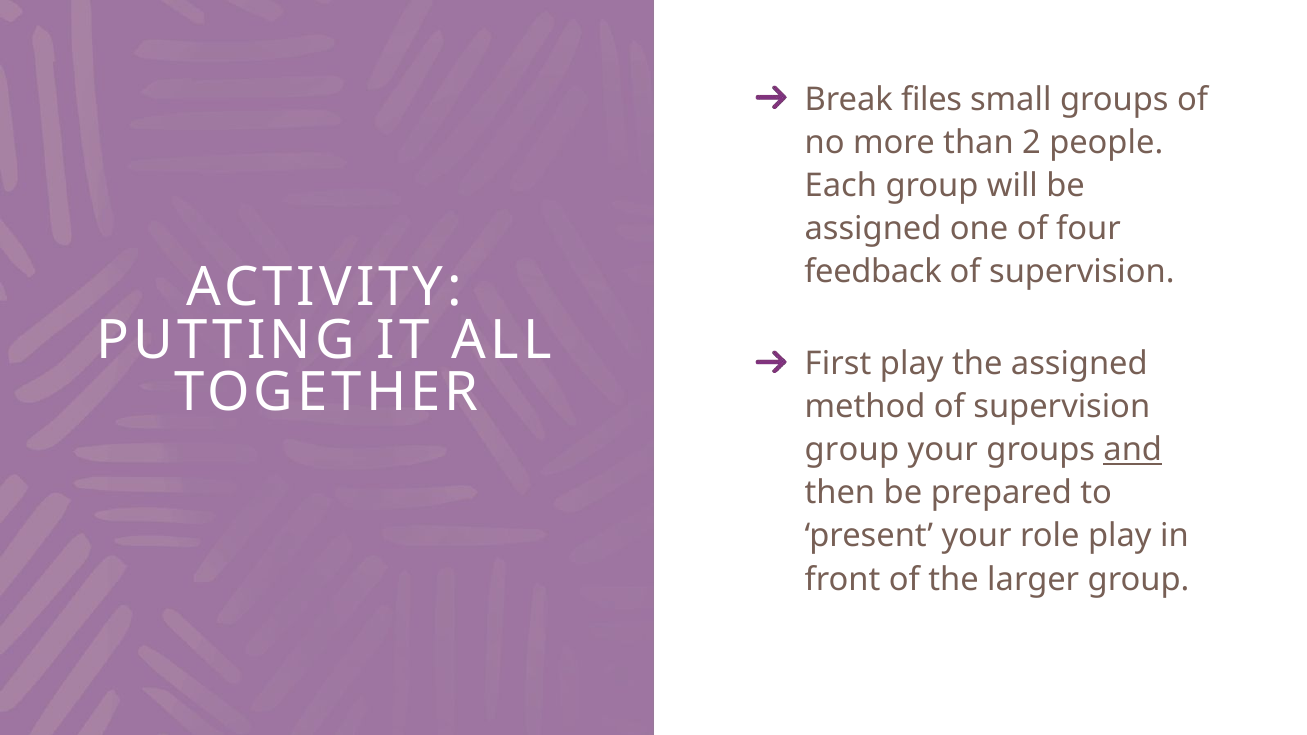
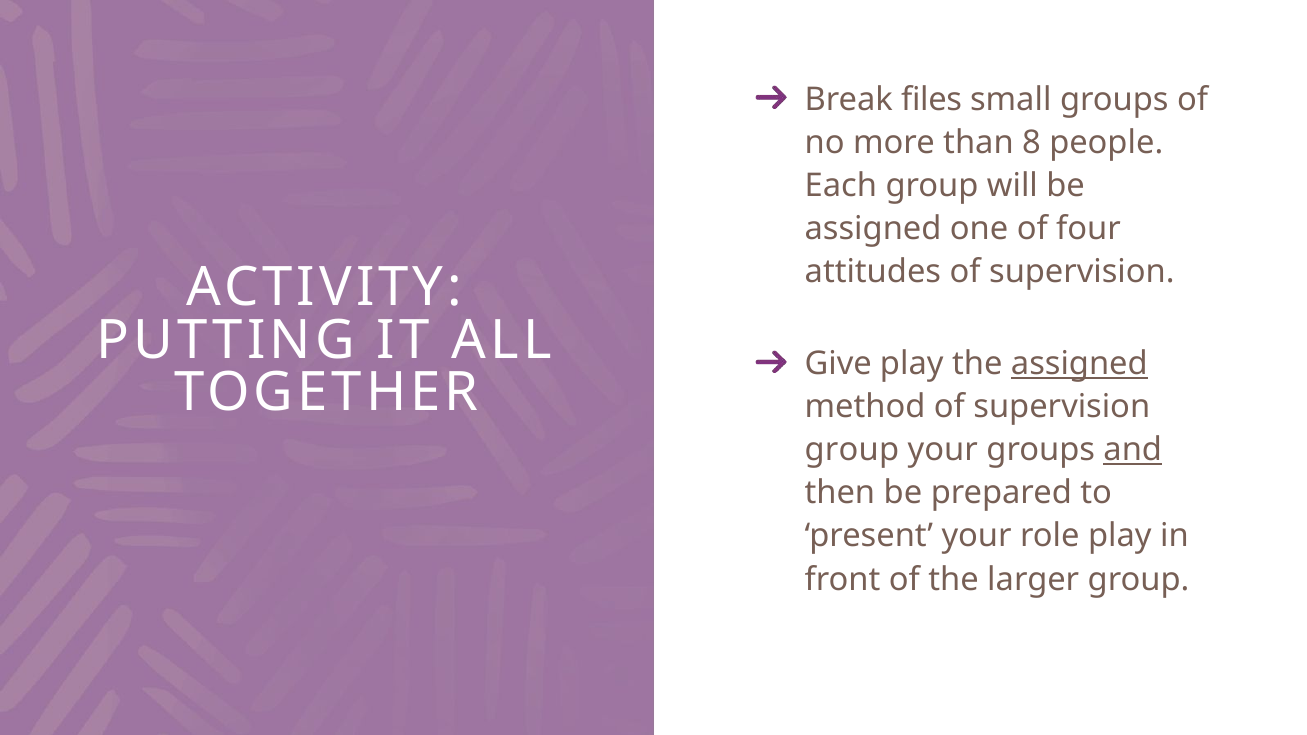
2: 2 -> 8
feedback: feedback -> attitudes
First: First -> Give
assigned at (1079, 364) underline: none -> present
